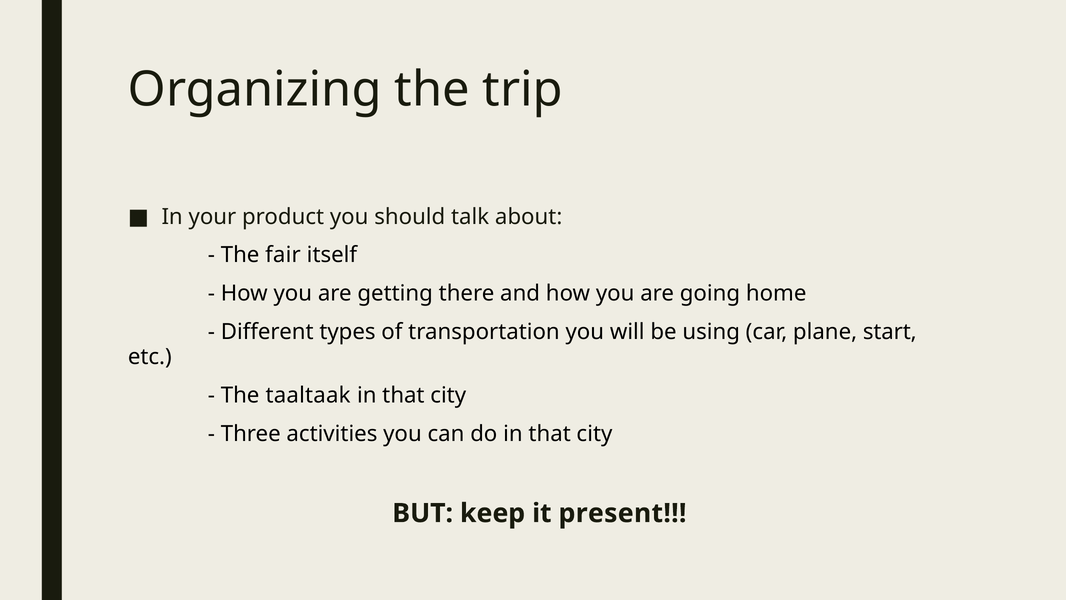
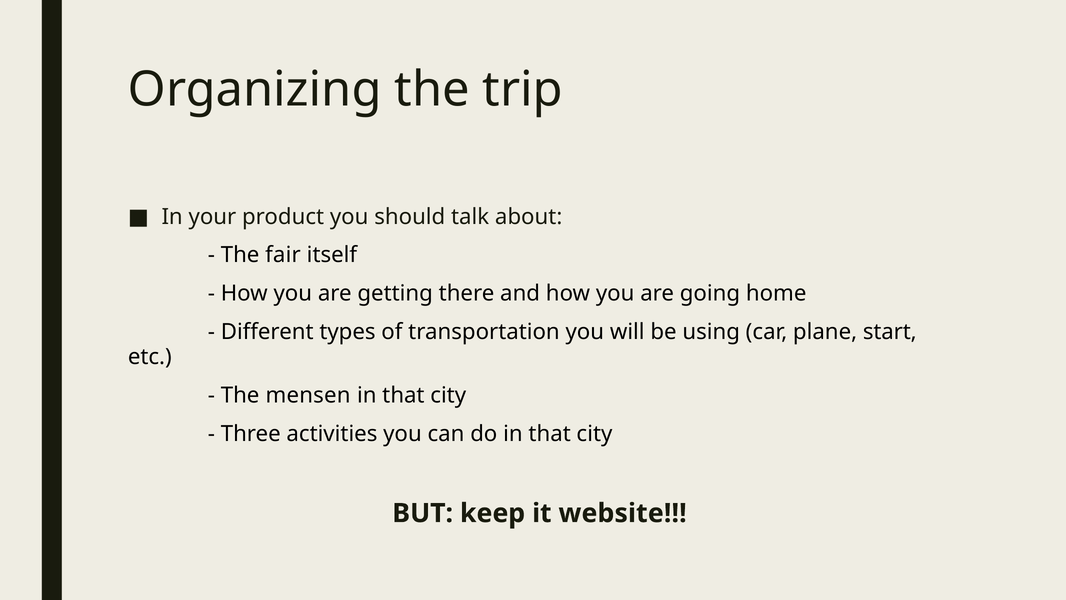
taaltaak: taaltaak -> mensen
present: present -> website
